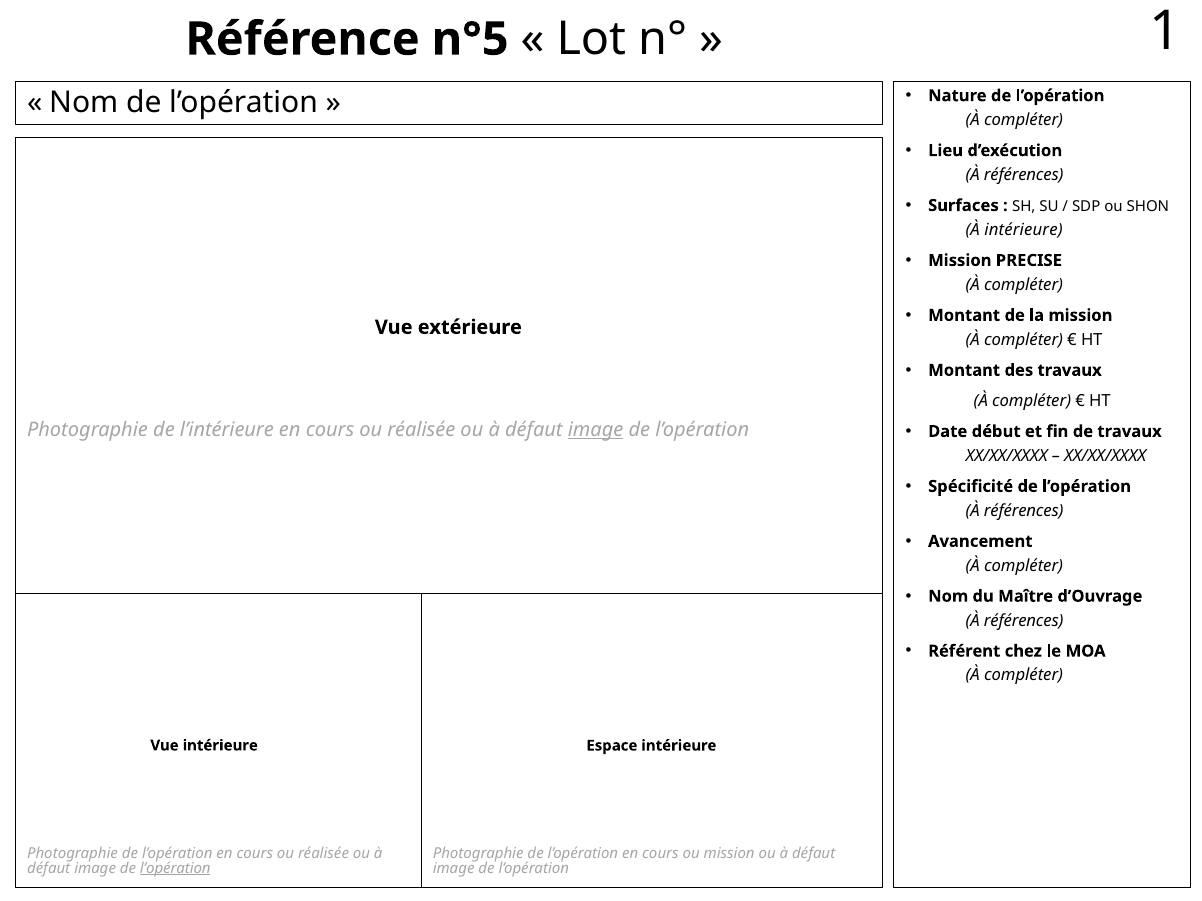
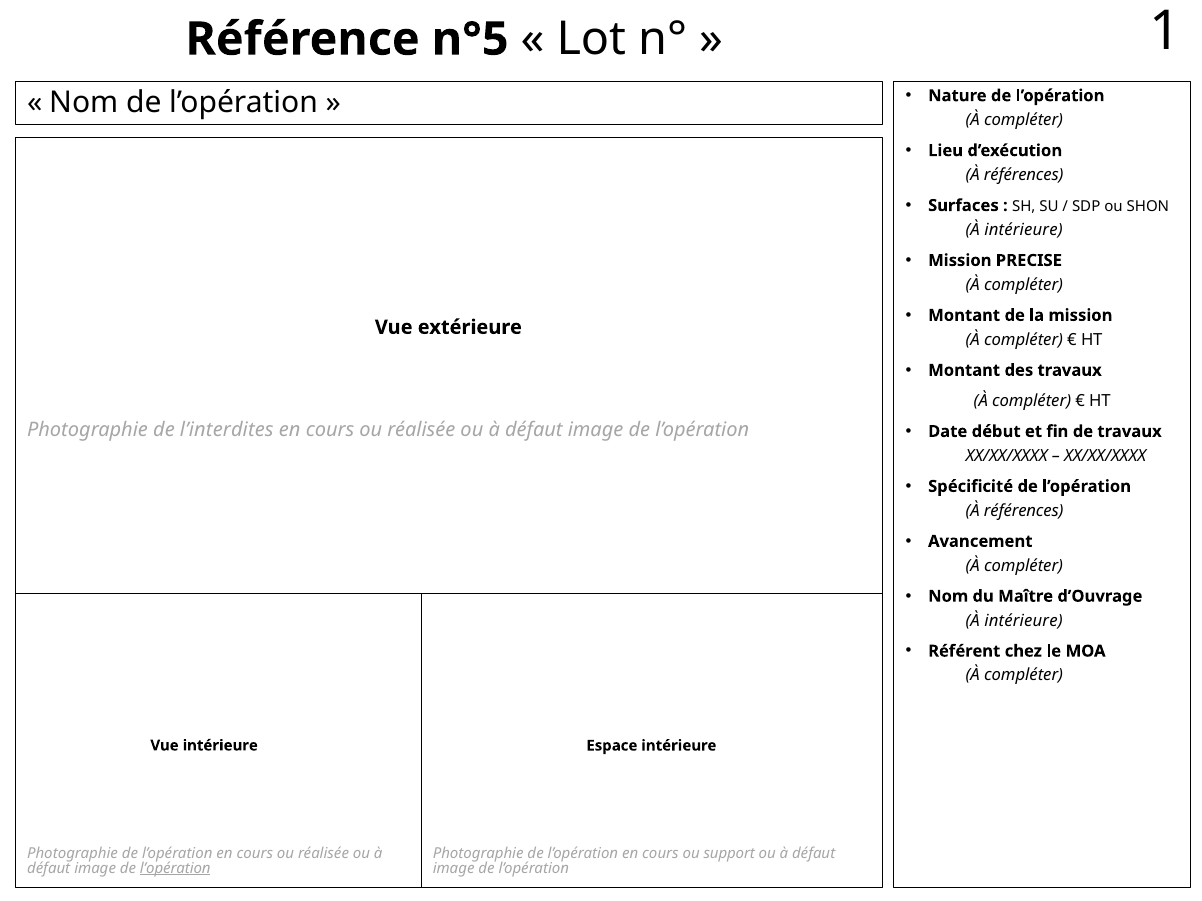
l’intérieure: l’intérieure -> l’interdites
image at (596, 430) underline: present -> none
références at (1024, 621): références -> intérieure
ou mission: mission -> support
